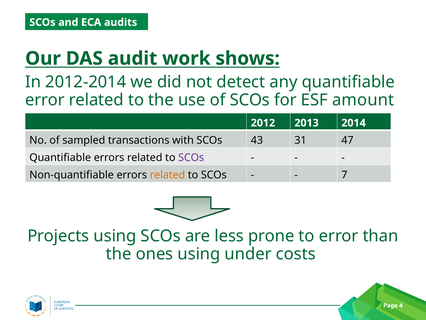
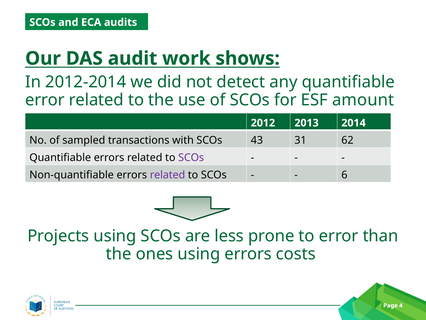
47: 47 -> 62
related at (168, 175) colour: orange -> purple
7: 7 -> 6
using under: under -> errors
